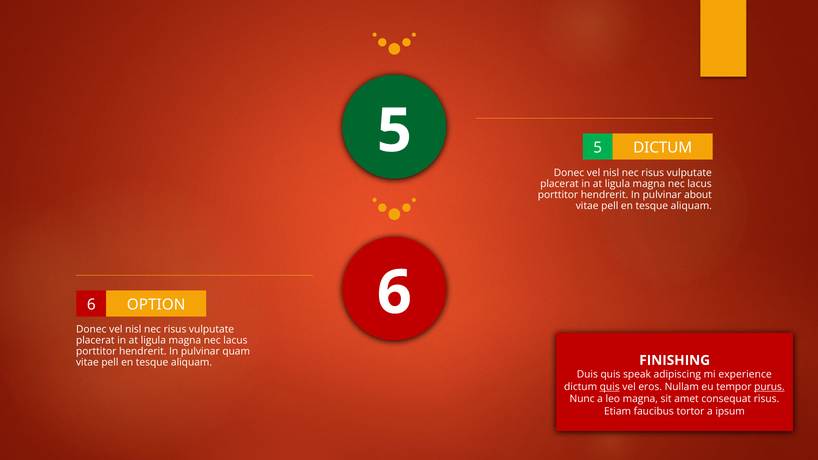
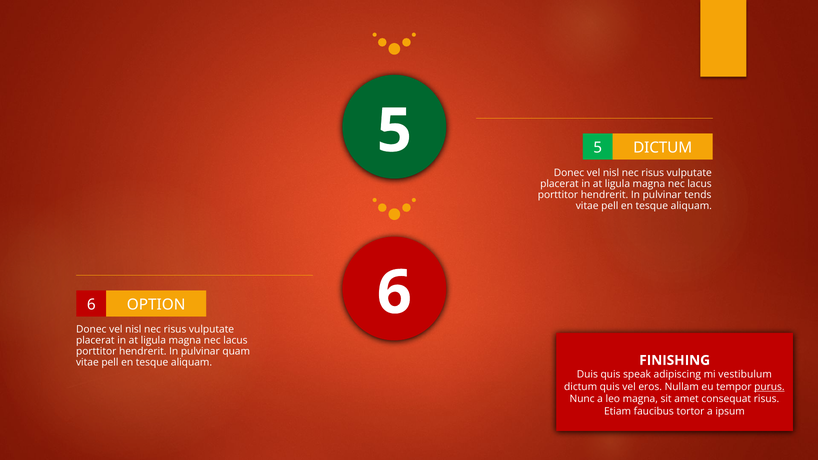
about: about -> tends
experience: experience -> vestibulum
quis at (610, 387) underline: present -> none
